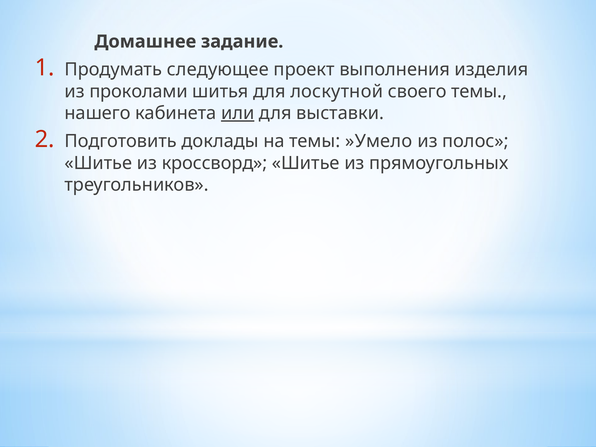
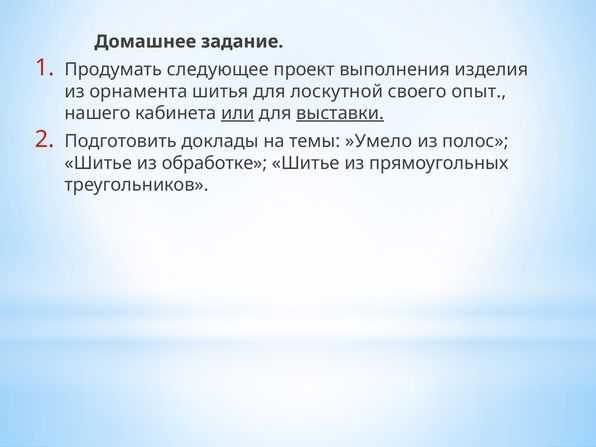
проколами: проколами -> орнамента
своего темы: темы -> опыт
выставки underline: none -> present
кроссворд: кроссворд -> обработке
